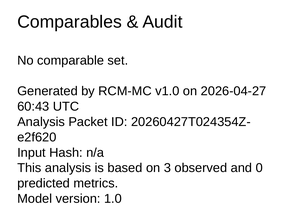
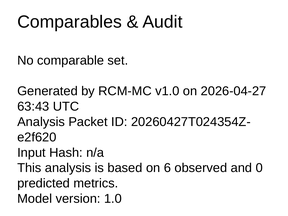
60:43: 60:43 -> 63:43
3: 3 -> 6
